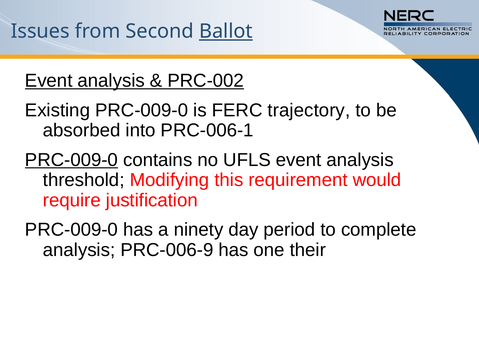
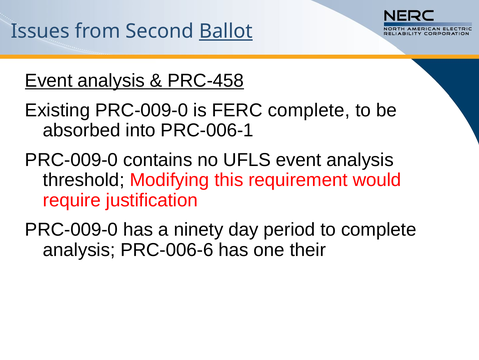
PRC-002: PRC-002 -> PRC-458
FERC trajectory: trajectory -> complete
PRC-009-0 at (71, 160) underline: present -> none
PRC-006-9: PRC-006-9 -> PRC-006-6
